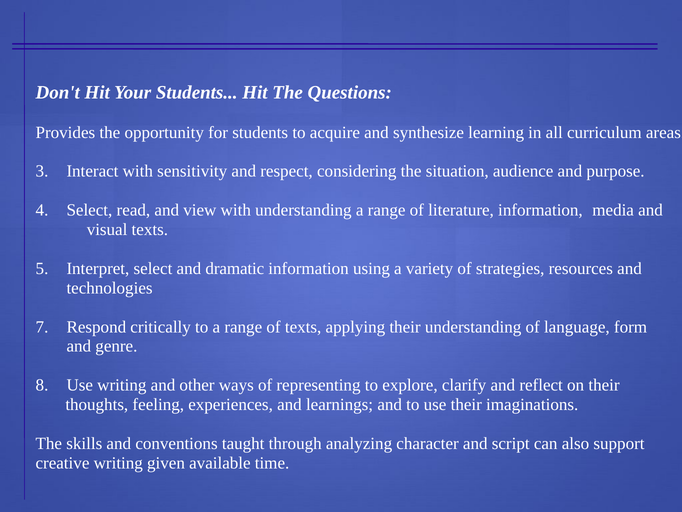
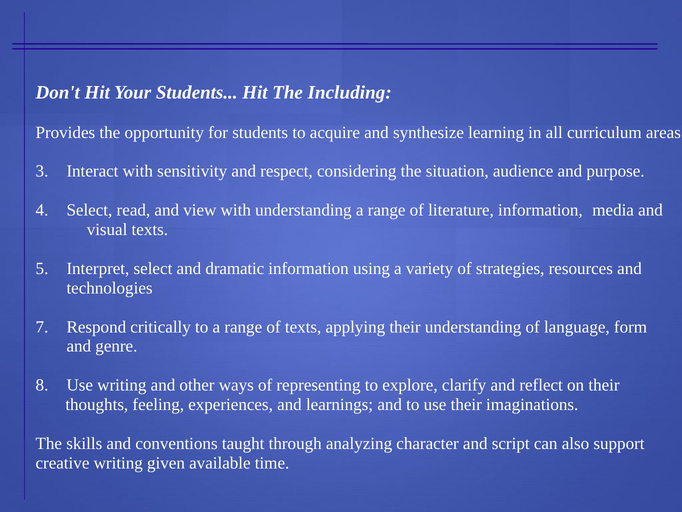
Questions: Questions -> Including
